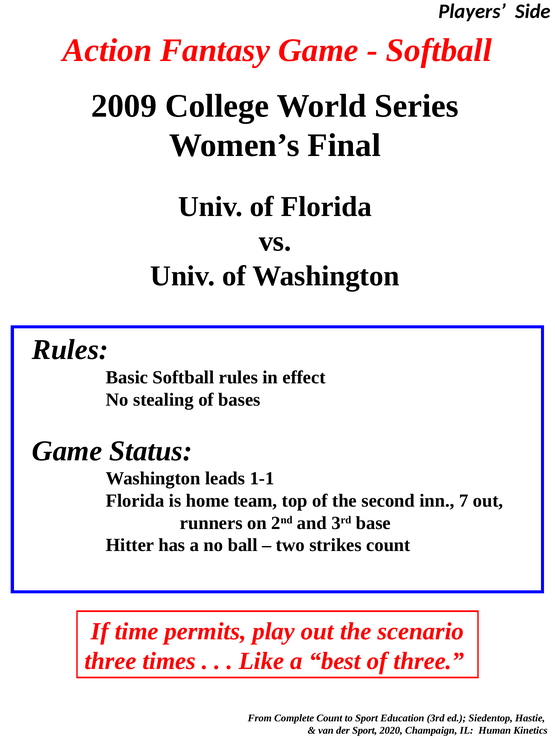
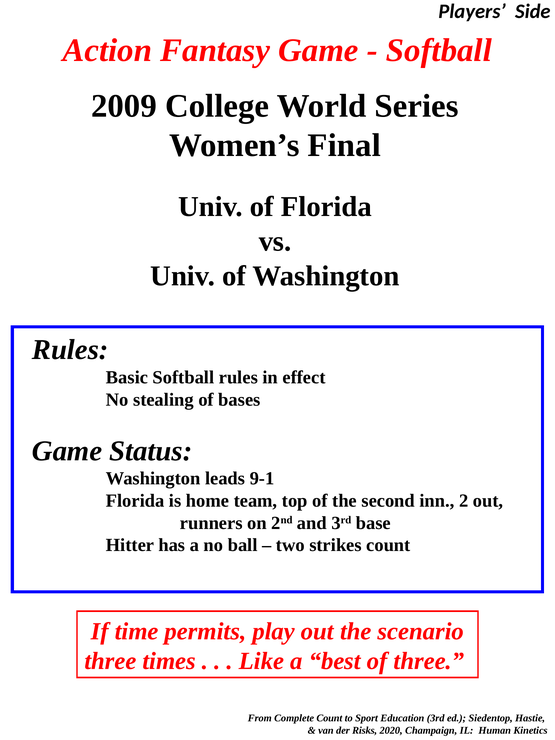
1-1: 1-1 -> 9-1
7: 7 -> 2
der Sport: Sport -> Risks
